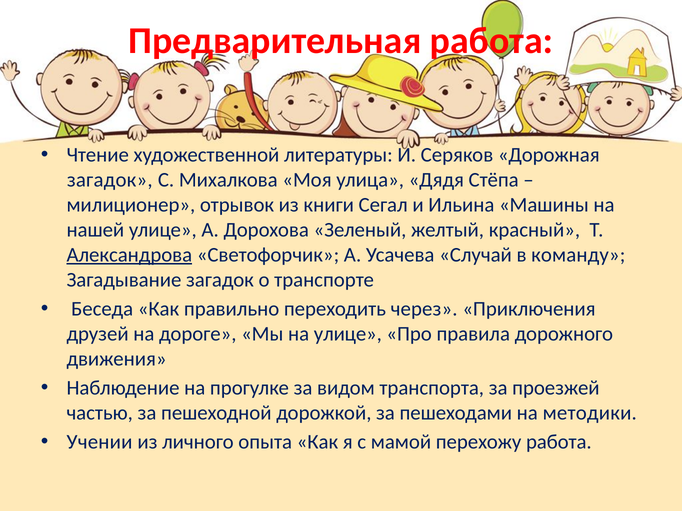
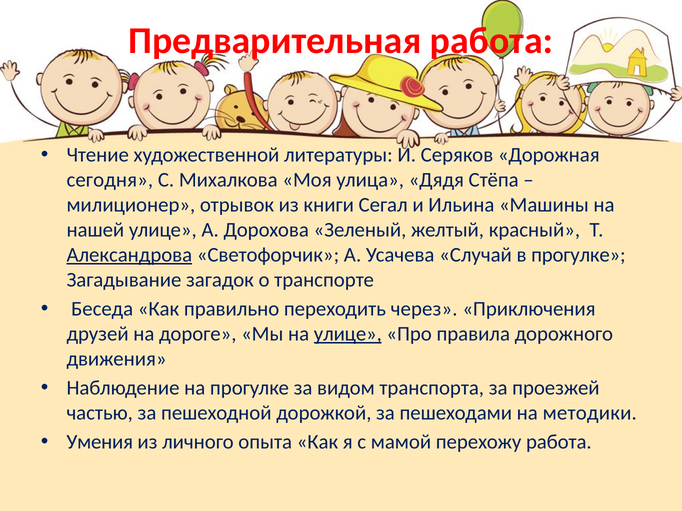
загадок at (110, 180): загадок -> сегодня
в команду: команду -> прогулке
улице at (348, 334) underline: none -> present
Учении: Учении -> Умения
